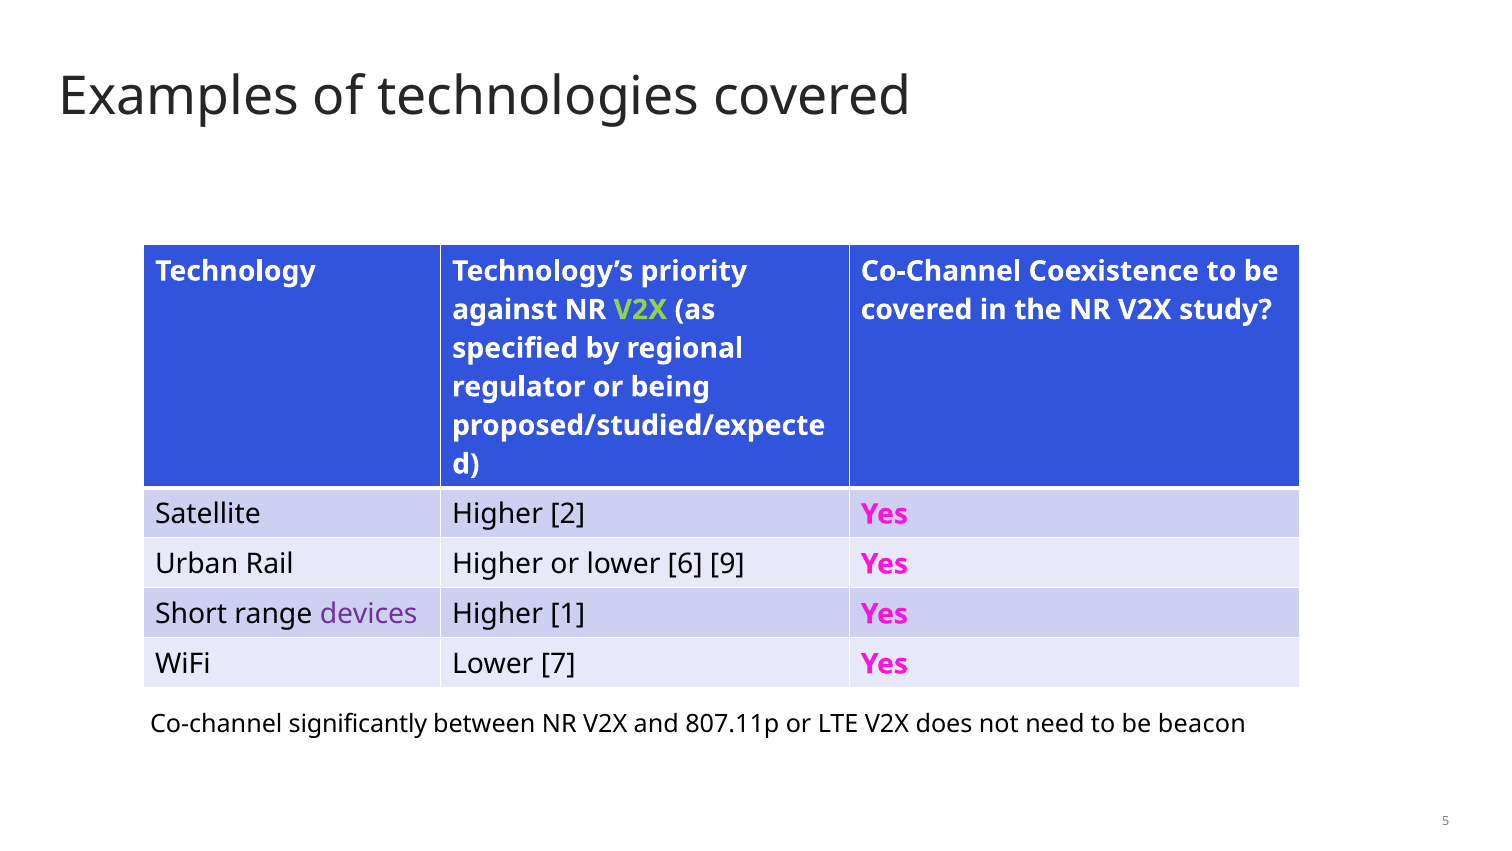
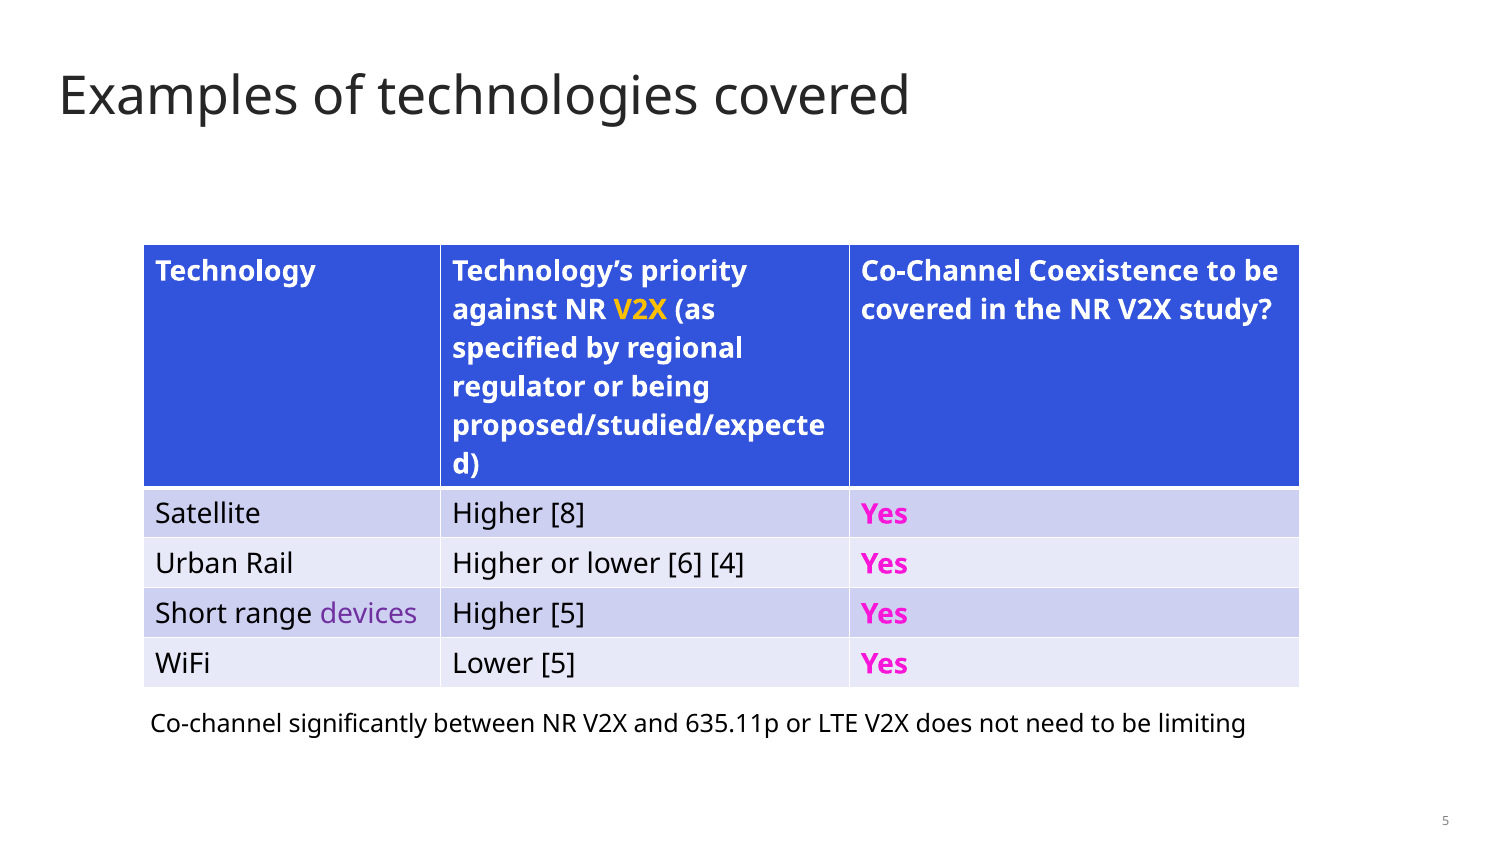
V2X at (640, 310) colour: light green -> yellow
2: 2 -> 8
9: 9 -> 4
Higher 1: 1 -> 5
Lower 7: 7 -> 5
807.11p: 807.11p -> 635.11p
beacon: beacon -> limiting
